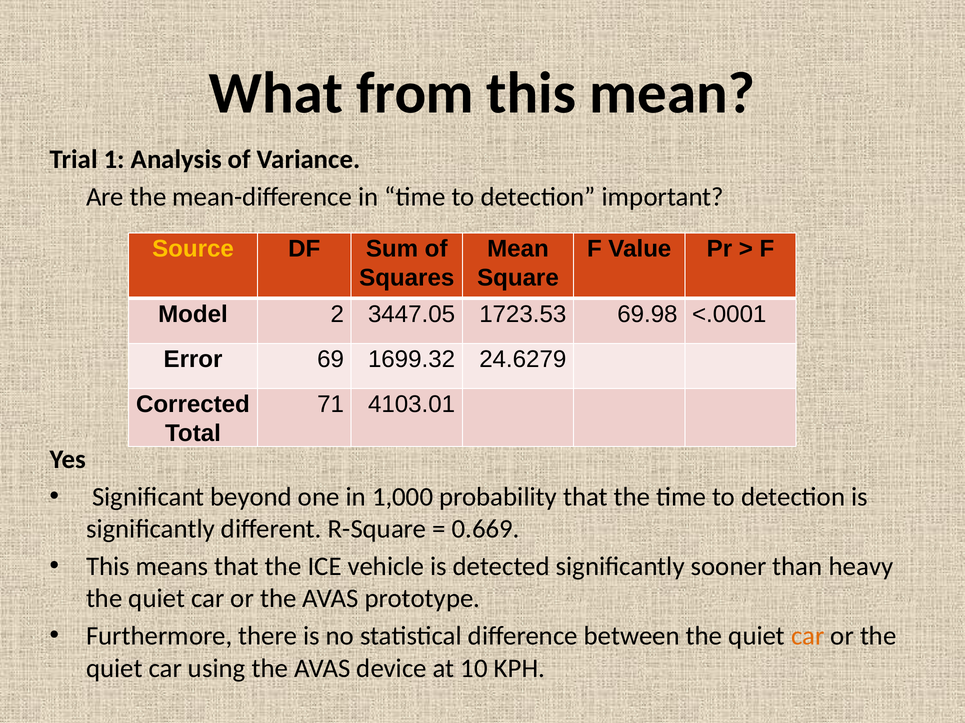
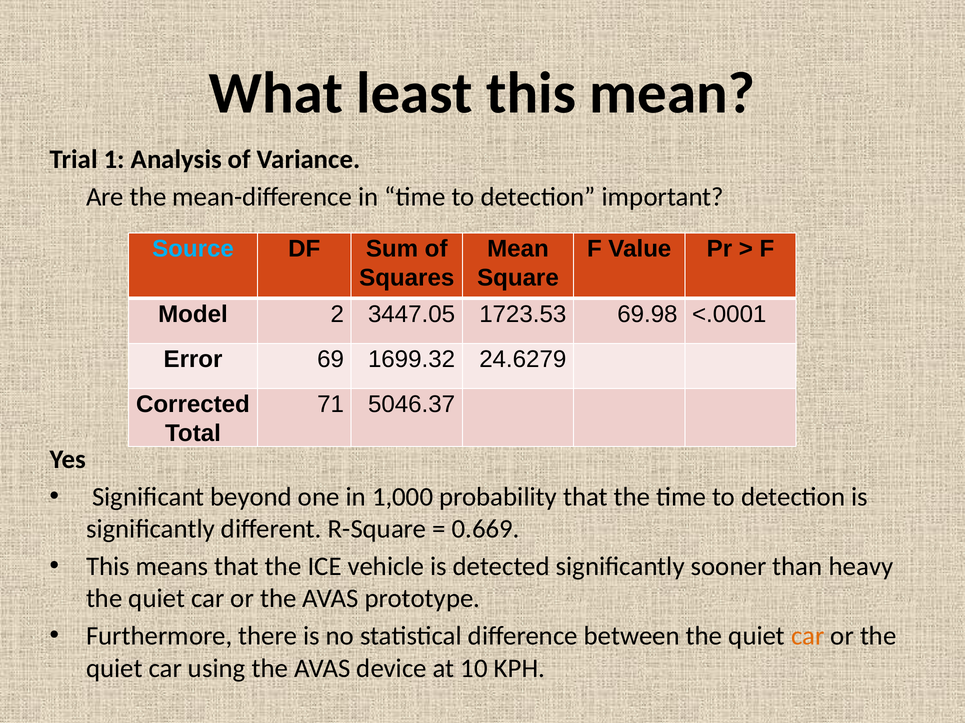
from: from -> least
Source colour: yellow -> light blue
4103.01: 4103.01 -> 5046.37
